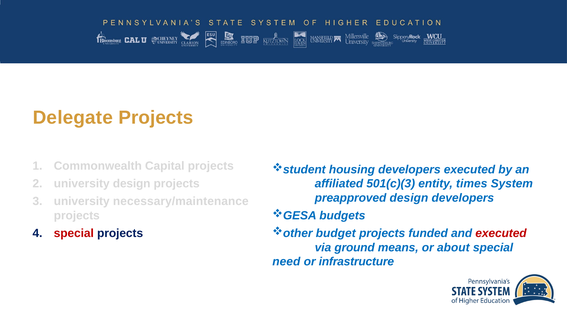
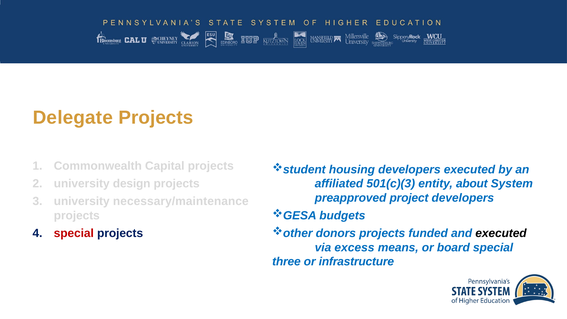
times: times -> about
preapproved design: design -> project
budget: budget -> donors
executed at (501, 233) colour: red -> black
ground: ground -> excess
about: about -> board
need: need -> three
